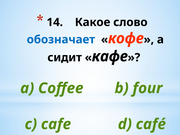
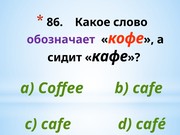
14: 14 -> 86
обозначает colour: blue -> purple
b four: four -> cafe
